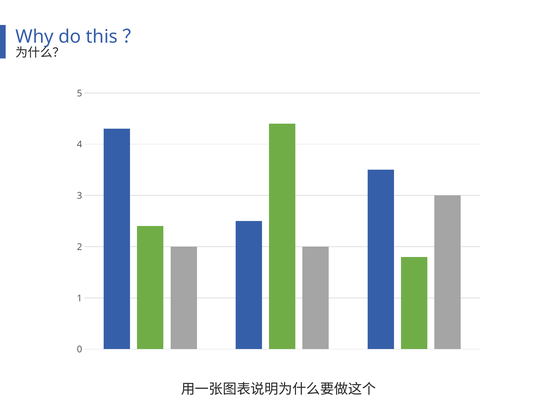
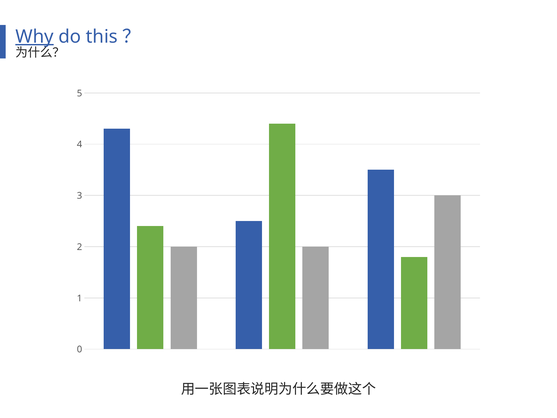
Why underline: none -> present
